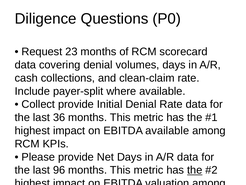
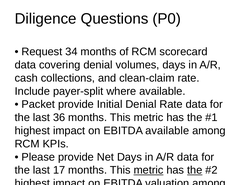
23: 23 -> 34
Collect at (38, 104): Collect -> Packet
96: 96 -> 17
metric at (149, 170) underline: none -> present
